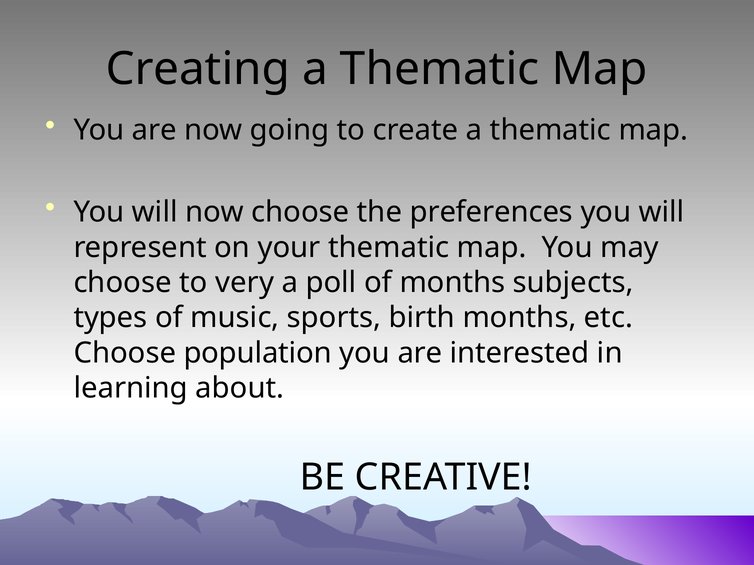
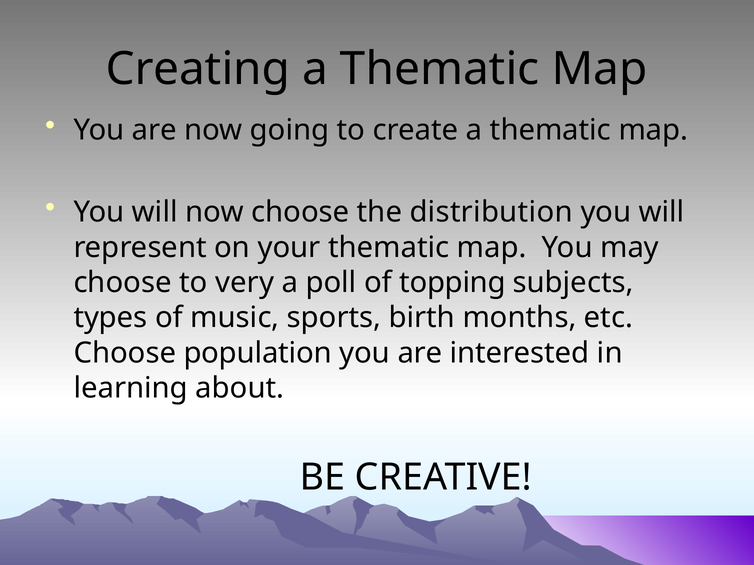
preferences: preferences -> distribution
of months: months -> topping
